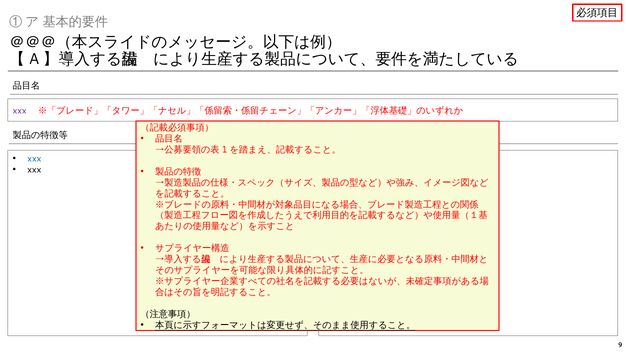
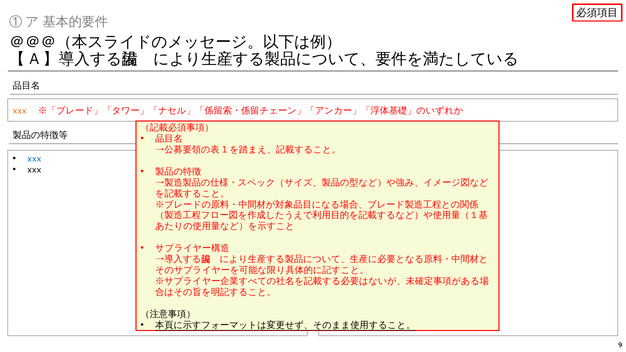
xxx at (20, 111) colour: purple -> orange
